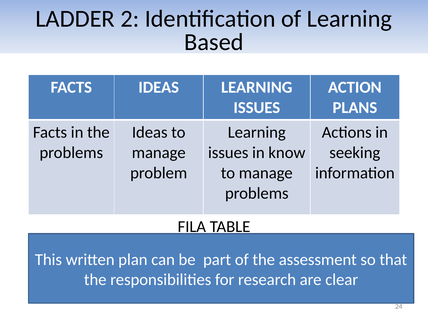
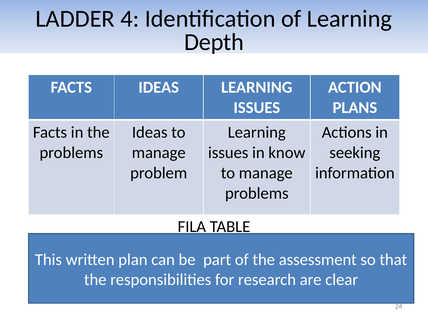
2: 2 -> 4
Based: Based -> Depth
